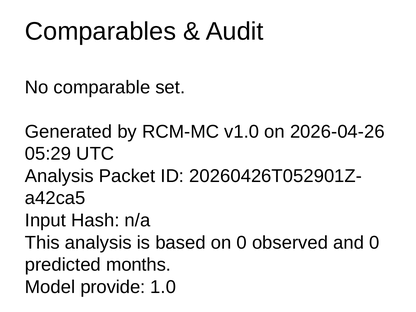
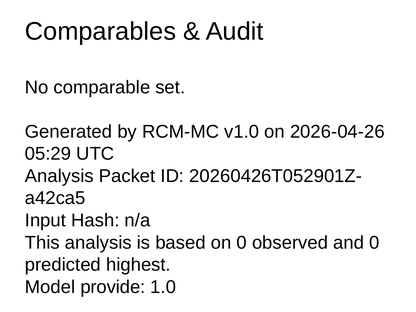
months: months -> highest
